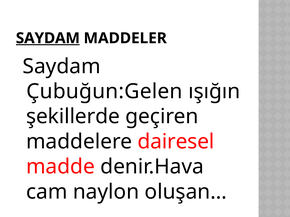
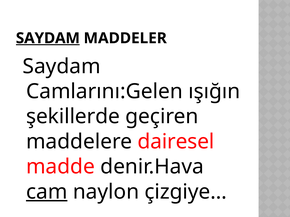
Çubuğun:Gelen: Çubuğun:Gelen -> Camlarını:Gelen
cam underline: none -> present
oluşan…: oluşan… -> çizgiye…
